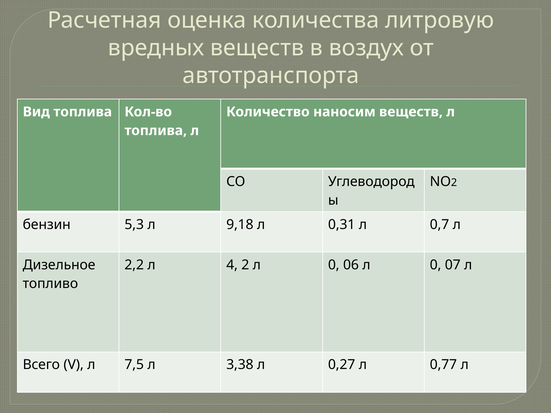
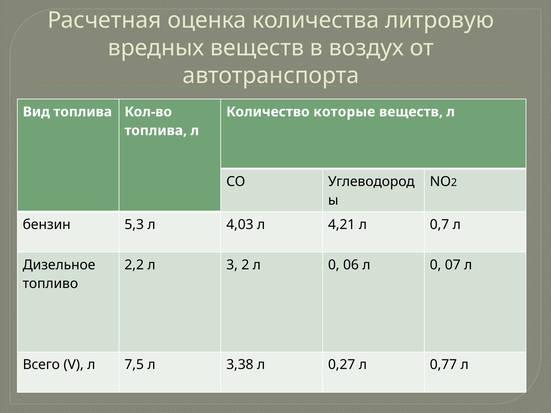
наносим: наносим -> которые
9,18: 9,18 -> 4,03
0,31: 0,31 -> 4,21
4: 4 -> 3
